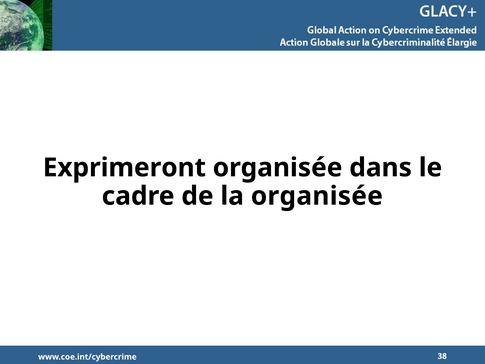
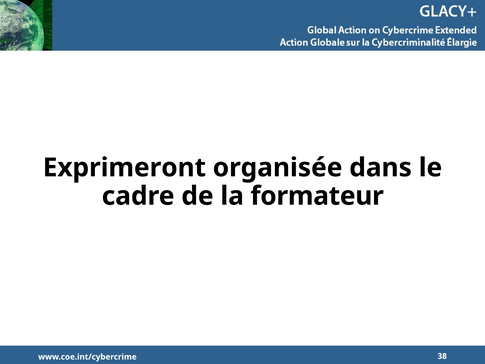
la organisée: organisée -> formateur
